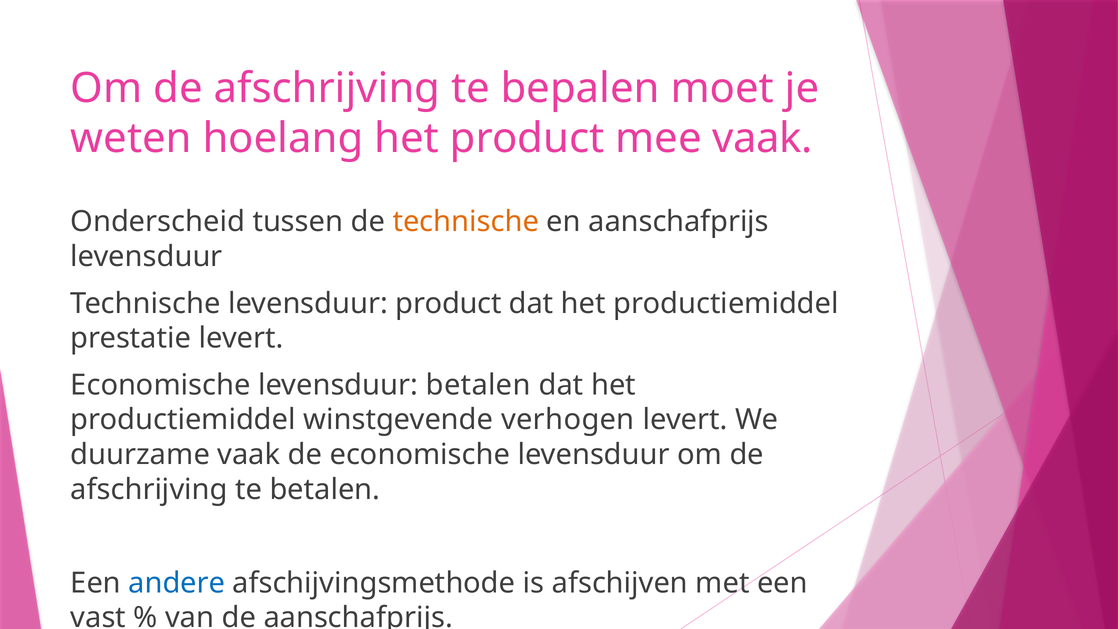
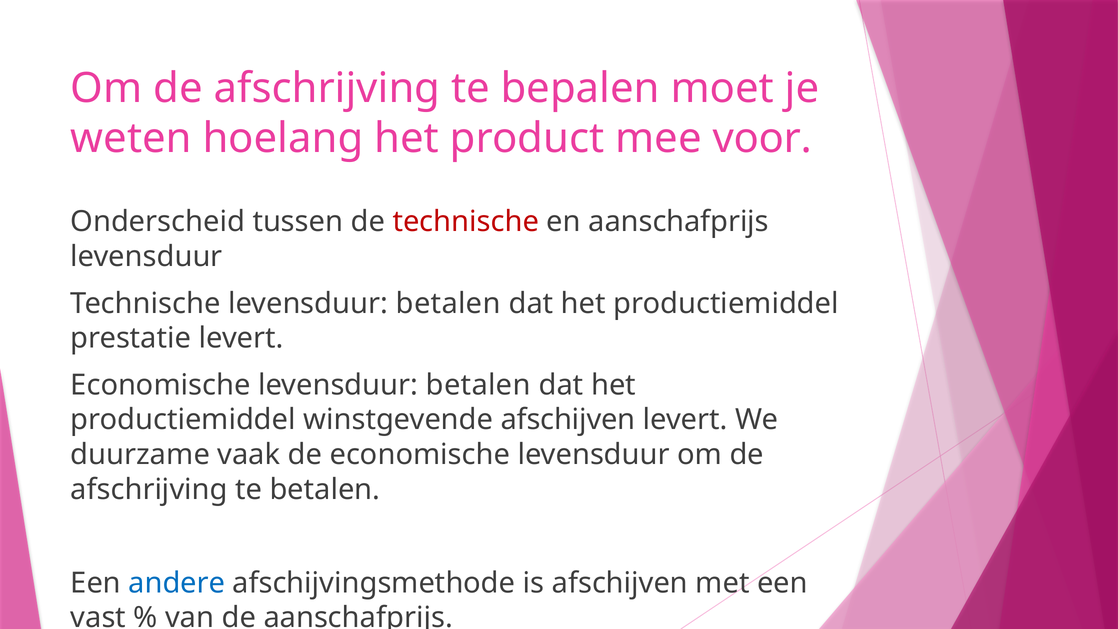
mee vaak: vaak -> voor
technische at (466, 222) colour: orange -> red
Technische levensduur product: product -> betalen
winstgevende verhogen: verhogen -> afschijven
